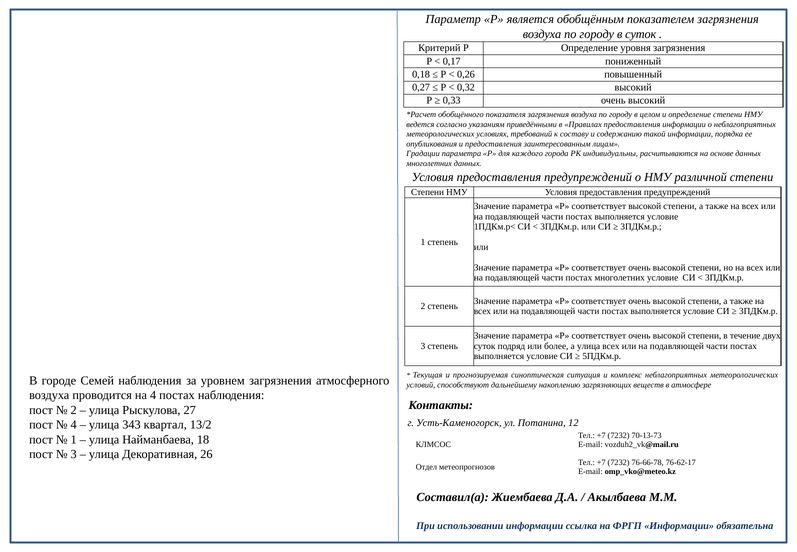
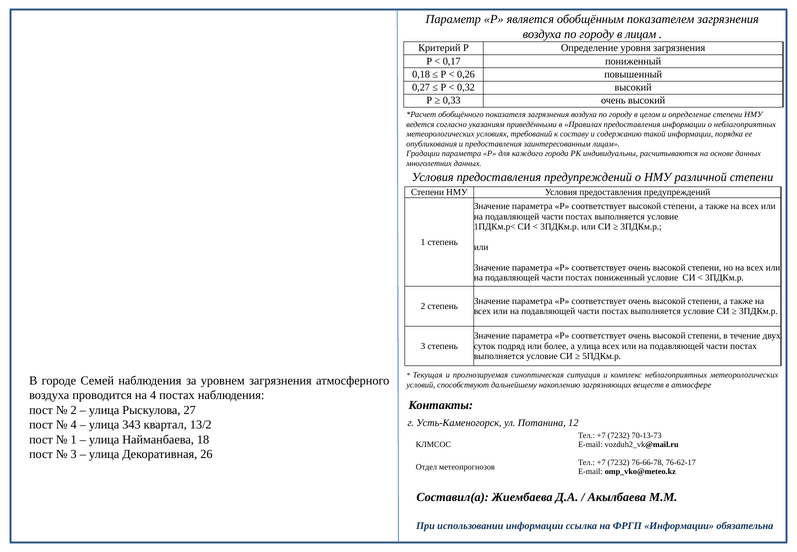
в суток: суток -> лицам
постах многолетних: многолетних -> пониженный
